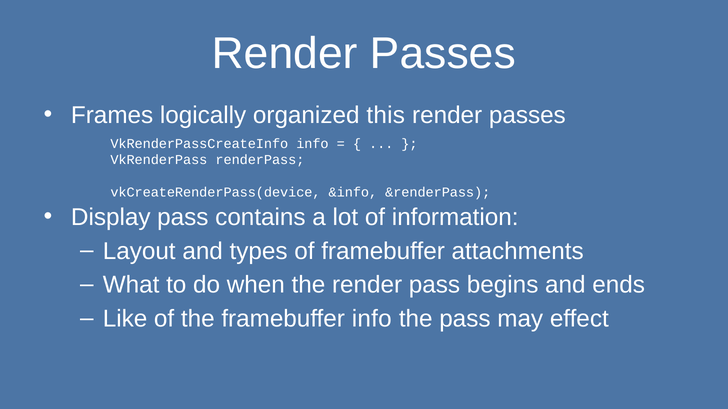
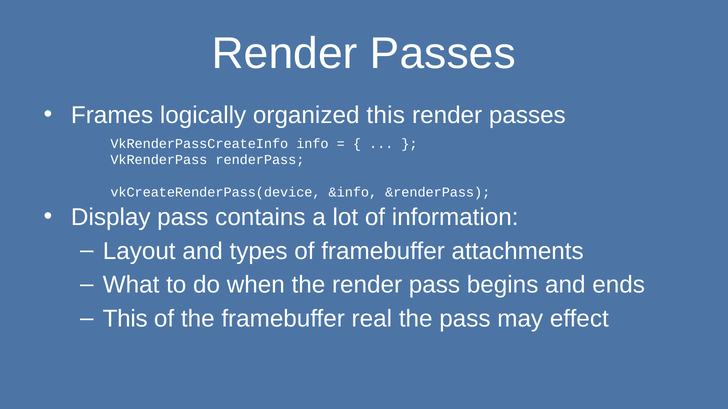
Like at (125, 319): Like -> This
framebuffer info: info -> real
